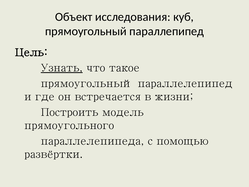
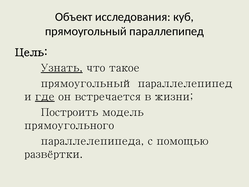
где underline: none -> present
